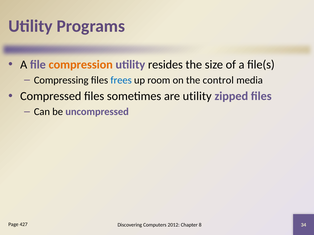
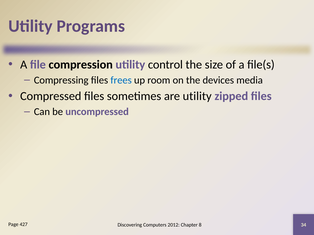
compression colour: orange -> black
resides: resides -> control
control: control -> devices
